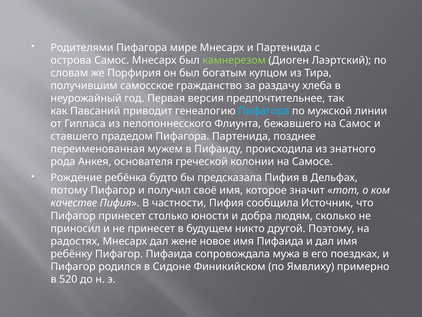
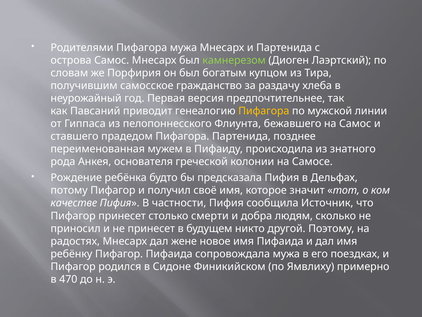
Пифагора мире: мире -> мужа
Пифагора at (264, 111) colour: light blue -> yellow
юности: юности -> смерти
520: 520 -> 470
